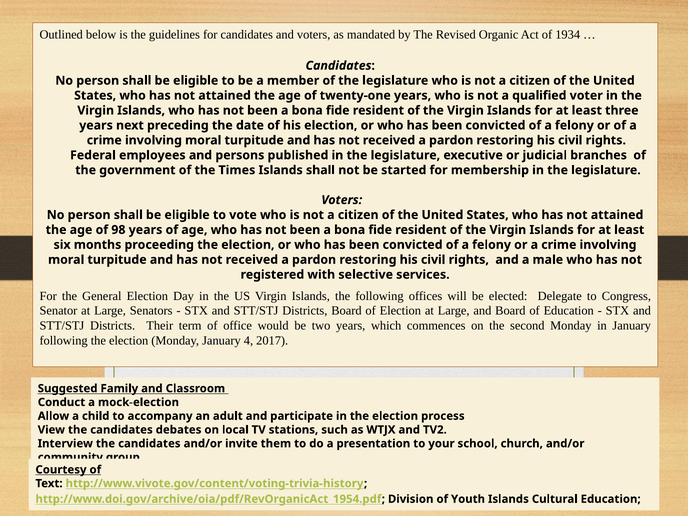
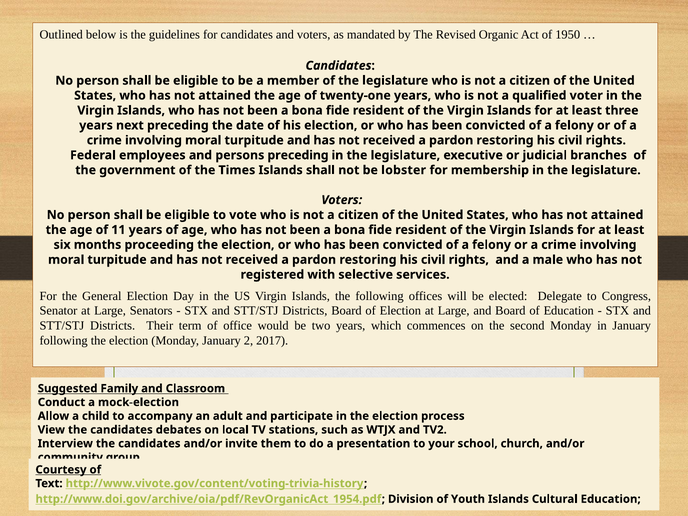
1934: 1934 -> 1950
persons published: published -> preceding
started: started -> lobster
98: 98 -> 11
4: 4 -> 2
